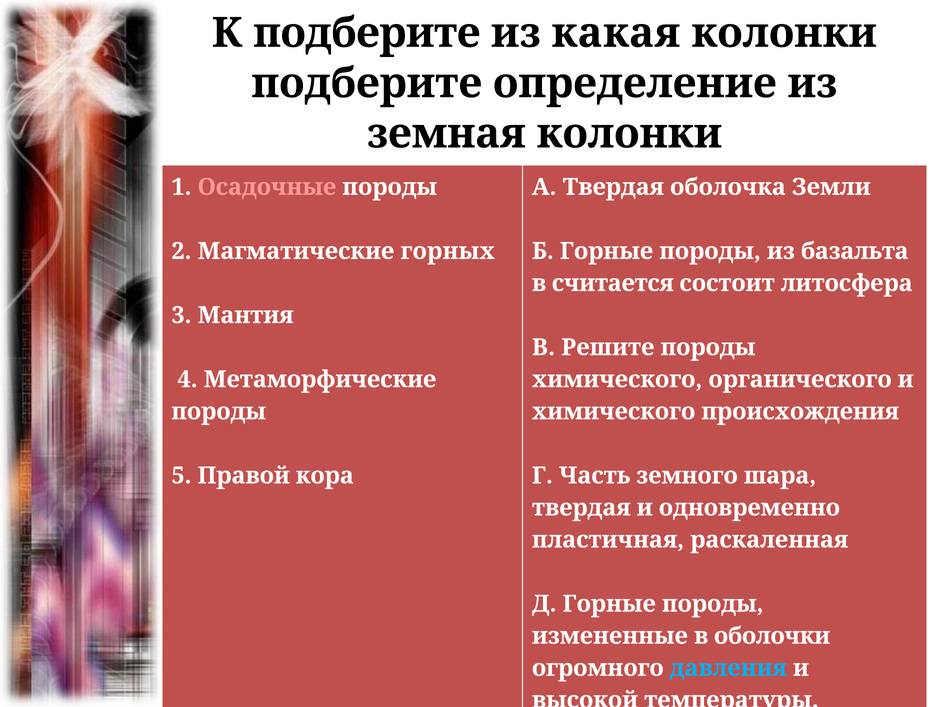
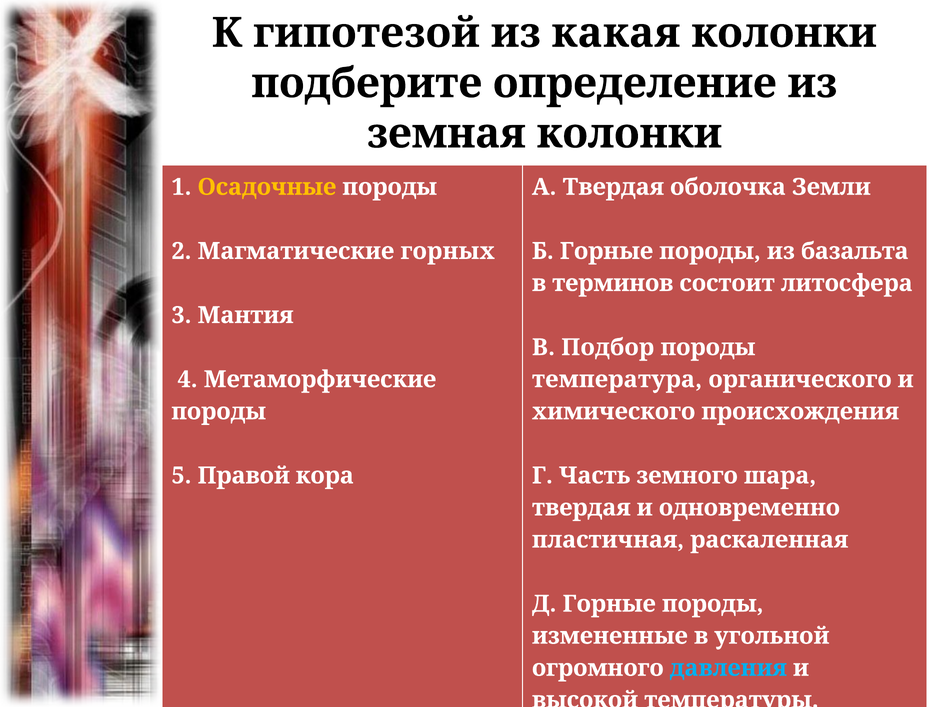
К подберите: подберите -> гипотезой
Осадочные colour: pink -> yellow
считается: считается -> терминов
Решите: Решите -> Подбор
химического at (617, 379): химического -> температура
оболочки: оболочки -> угольной
